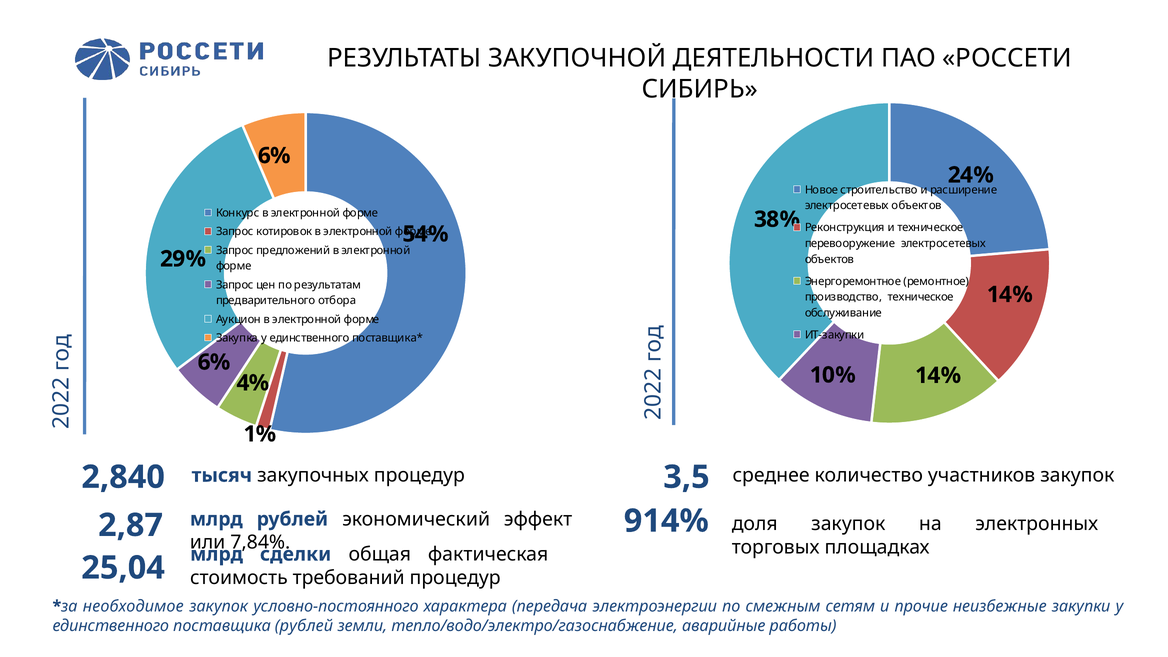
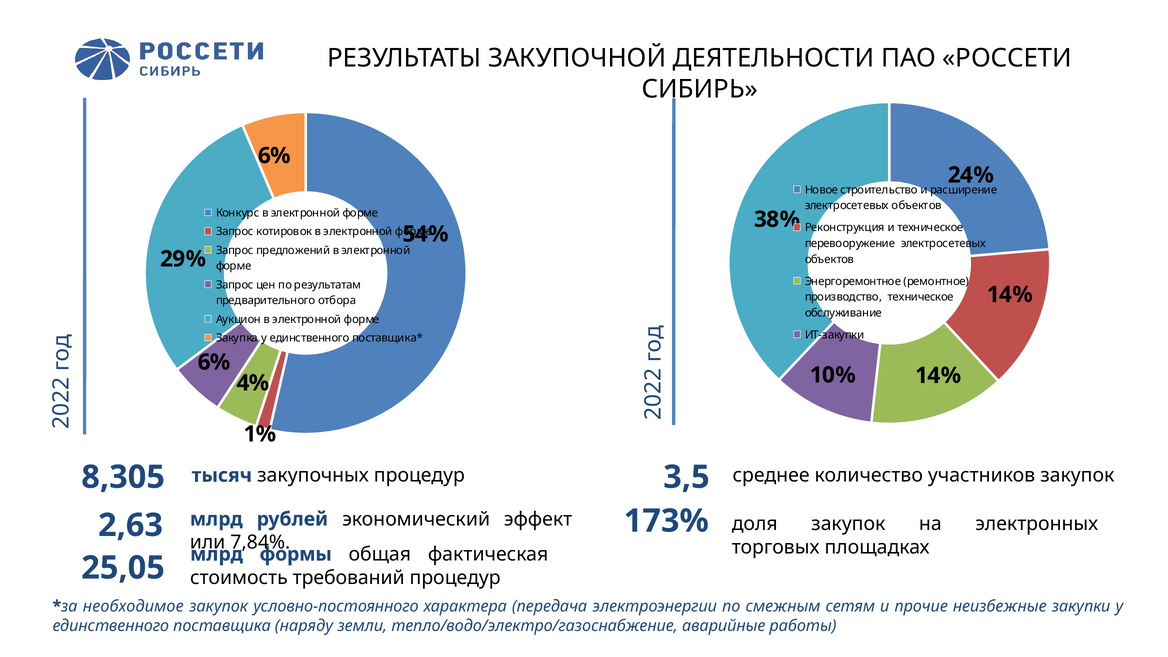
2,840: 2,840 -> 8,305
2,87: 2,87 -> 2,63
914%: 914% -> 173%
сделки: сделки -> формы
25,04: 25,04 -> 25,05
поставщика рублей: рублей -> наряду
